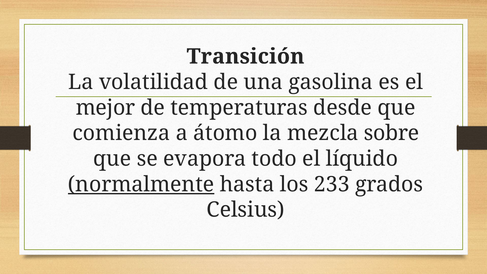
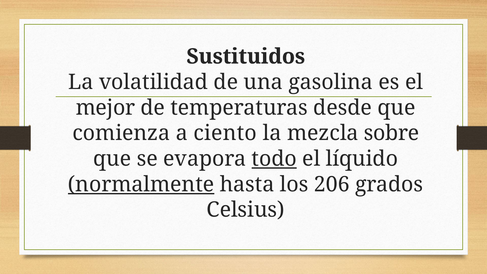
Transición: Transición -> Sustituidos
átomo: átomo -> ciento
todo underline: none -> present
233: 233 -> 206
